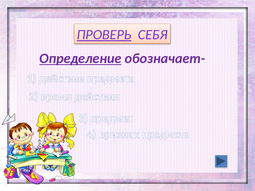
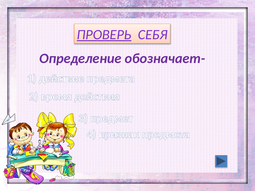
Определение underline: present -> none
